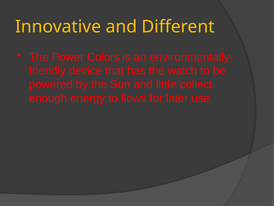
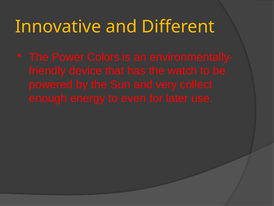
little: little -> very
flows: flows -> even
